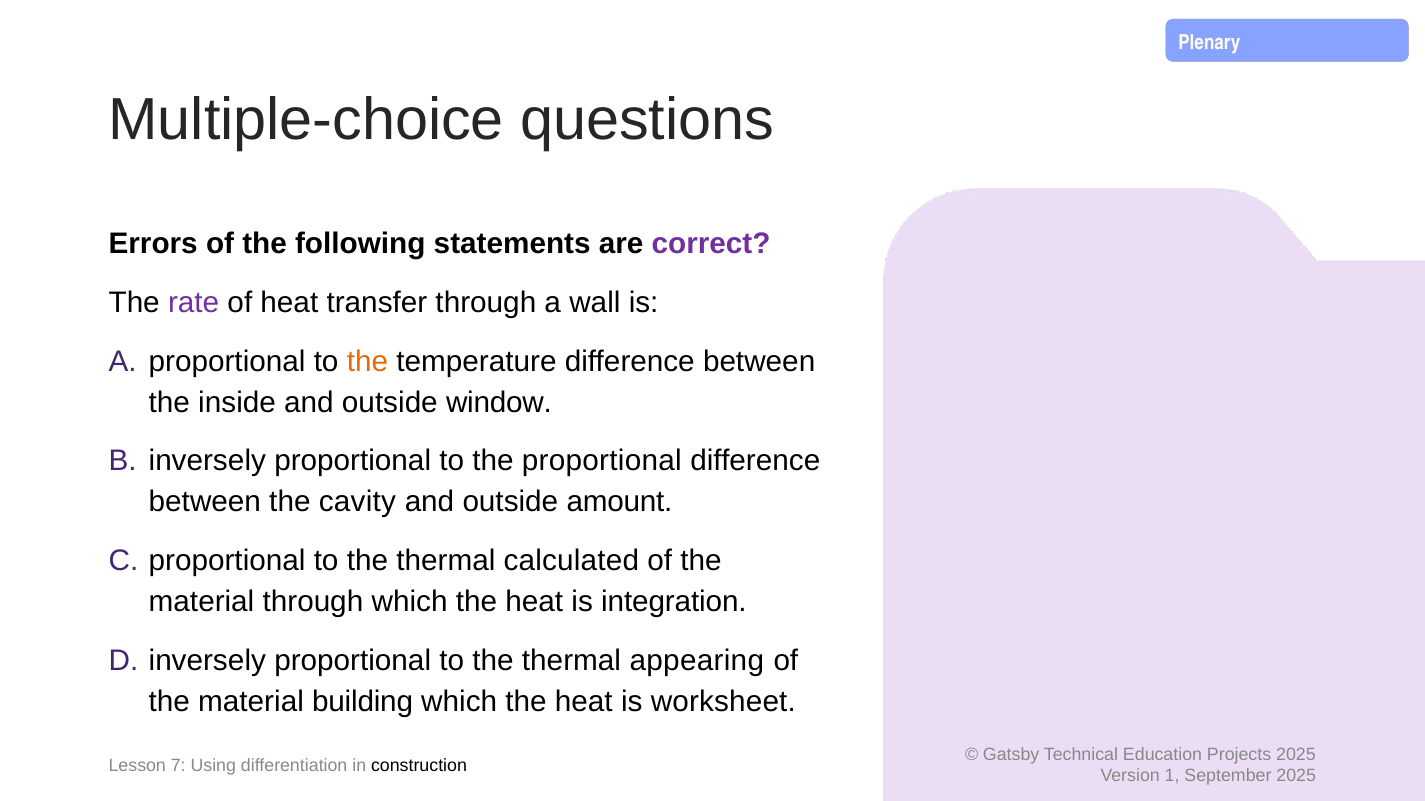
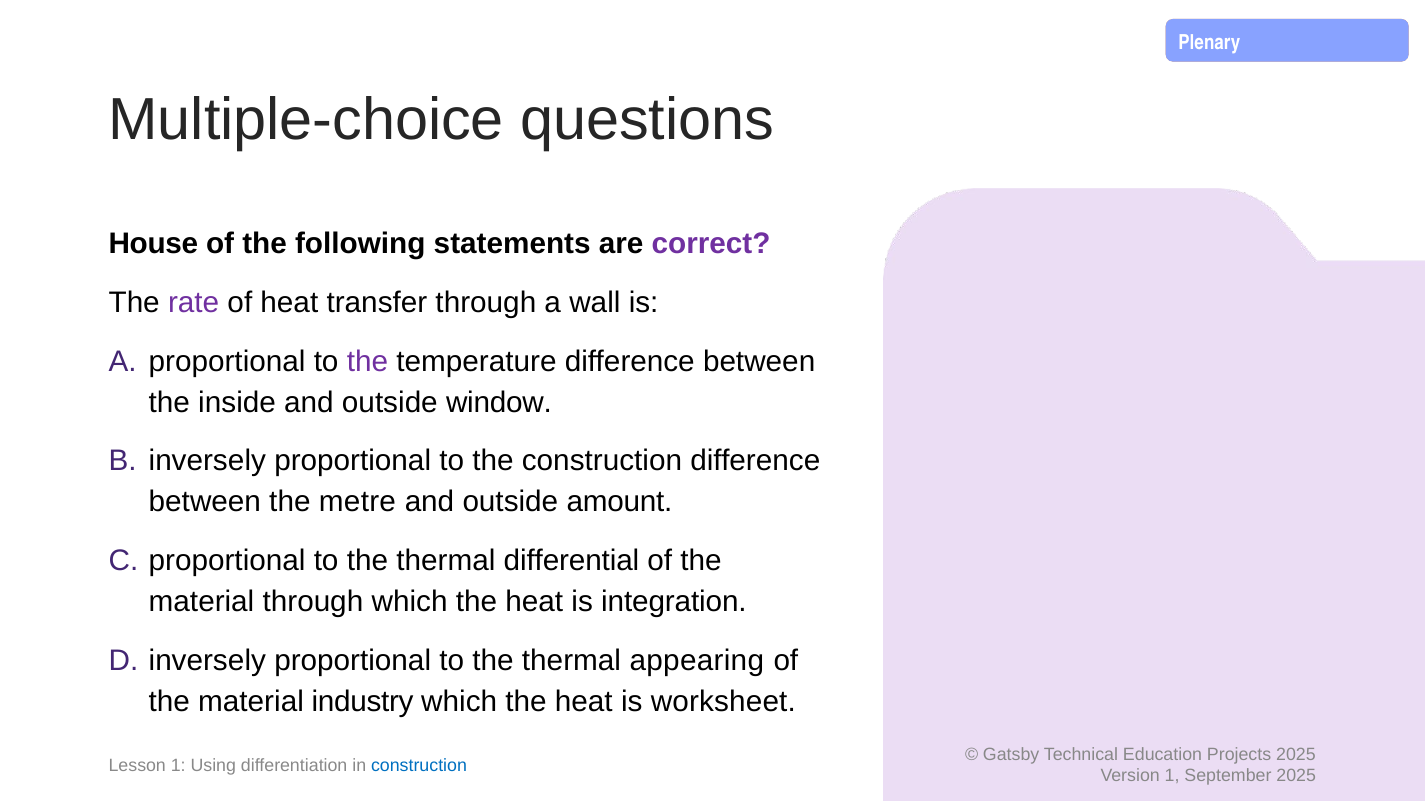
Errors: Errors -> House
the at (368, 362) colour: orange -> purple
the proportional: proportional -> construction
cavity: cavity -> metre
calculated: calculated -> differential
building: building -> industry
Lesson 7: 7 -> 1
construction at (419, 766) colour: black -> blue
